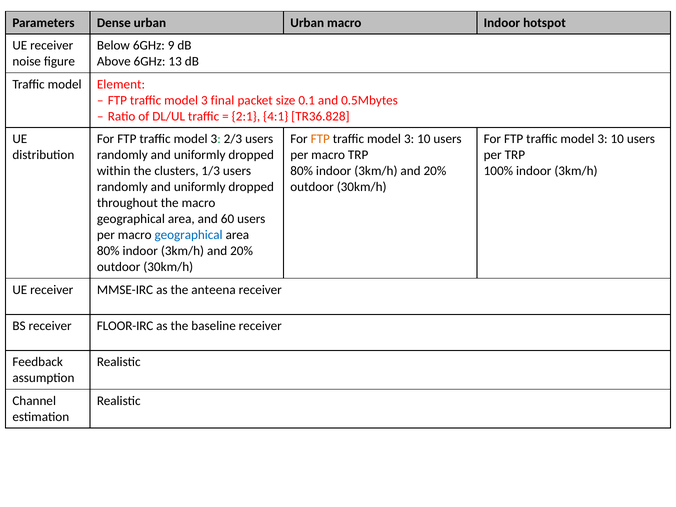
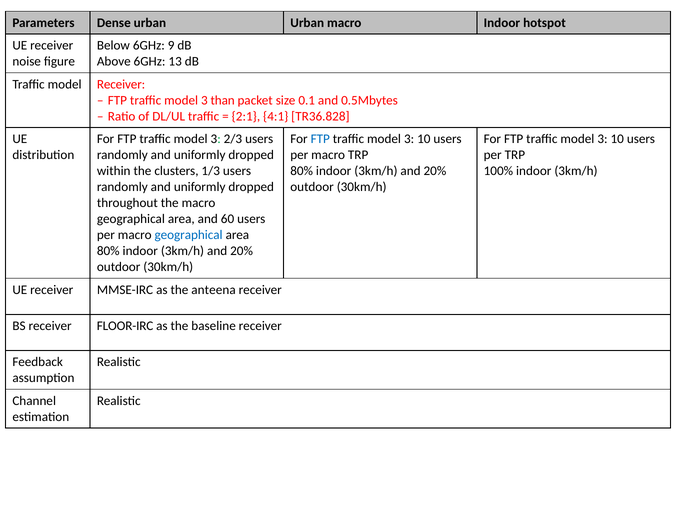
model Element: Element -> Receiver
final: final -> than
FTP at (320, 139) colour: orange -> blue
